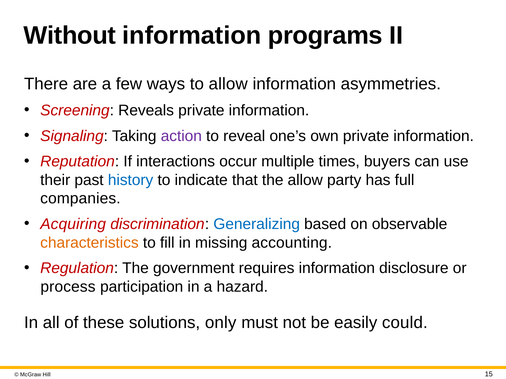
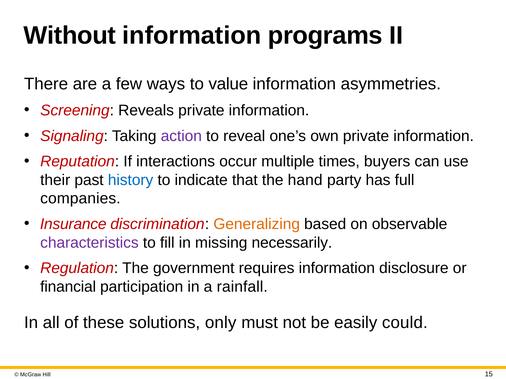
to allow: allow -> value
the allow: allow -> hand
Acquiring: Acquiring -> Insurance
Generalizing colour: blue -> orange
characteristics colour: orange -> purple
accounting: accounting -> necessarily
process: process -> financial
hazard: hazard -> rainfall
